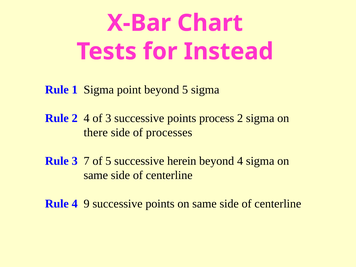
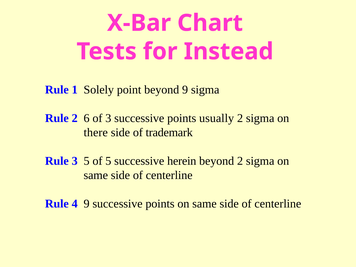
1 Sigma: Sigma -> Solely
beyond 5: 5 -> 9
2 4: 4 -> 6
process: process -> usually
processes: processes -> trademark
3 7: 7 -> 5
beyond 4: 4 -> 2
